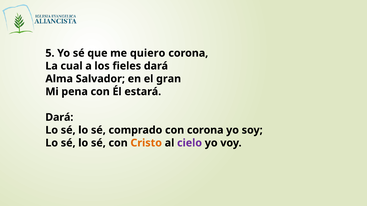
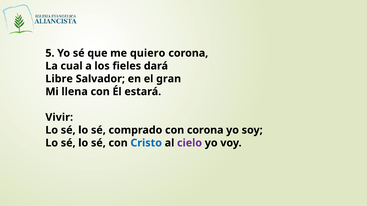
Alma: Alma -> Libre
pena: pena -> llena
Dará at (59, 118): Dará -> Vivir
Cristo colour: orange -> blue
